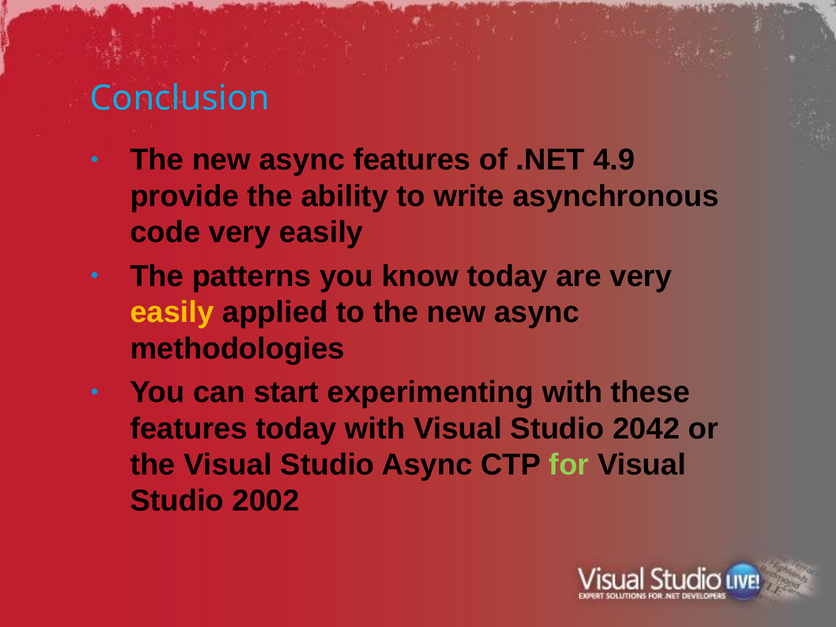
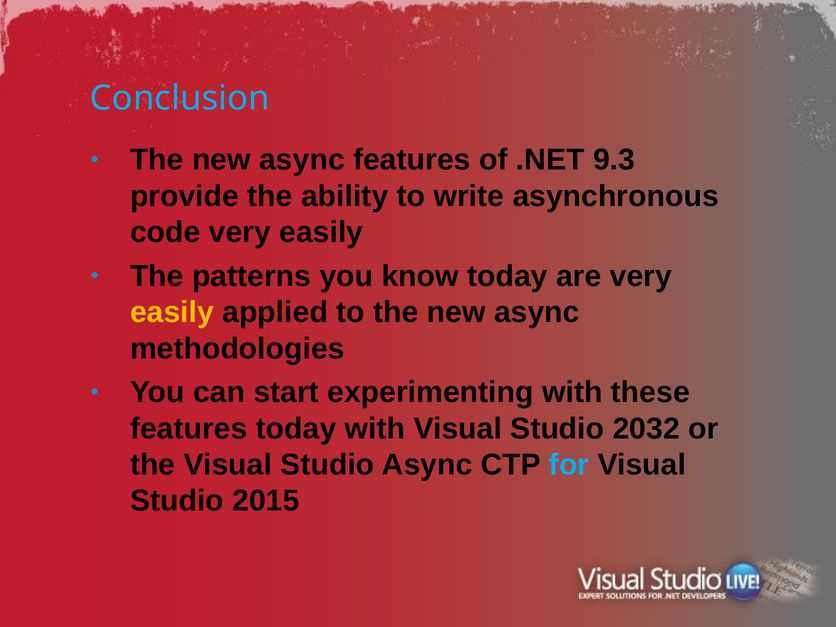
4.9: 4.9 -> 9.3
2042: 2042 -> 2032
for colour: light green -> light blue
2002: 2002 -> 2015
